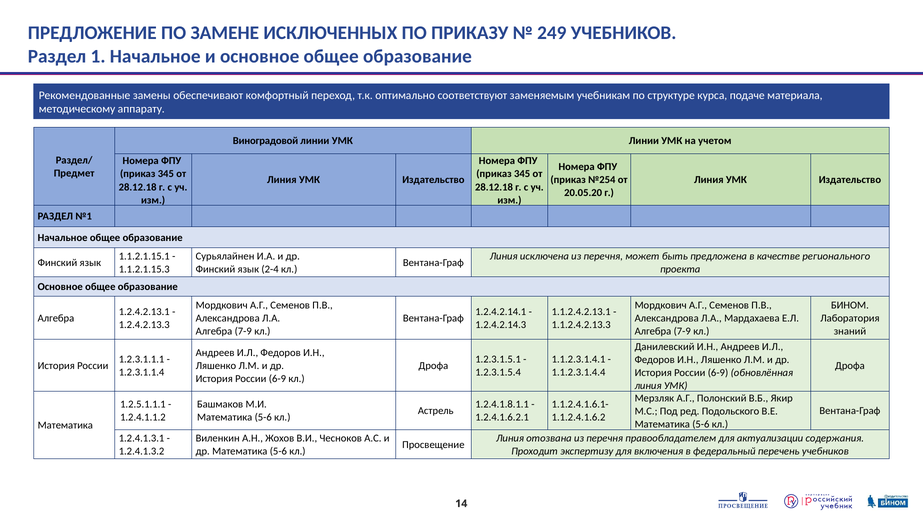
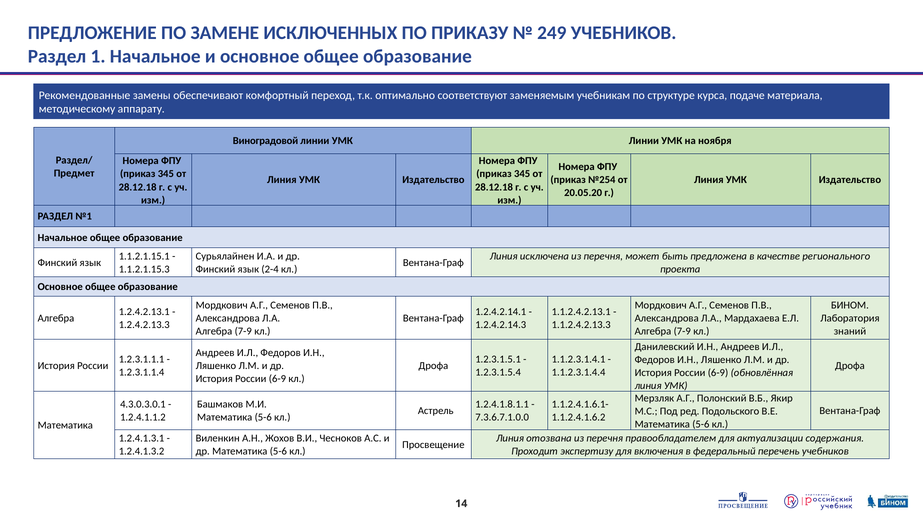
учетом: учетом -> ноября
1.2.5.1.1.1: 1.2.5.1.1.1 -> 4.3.0.3.0.1
1.2.4.1.6.2.1: 1.2.4.1.6.2.1 -> 7.3.6.7.1.0.0
